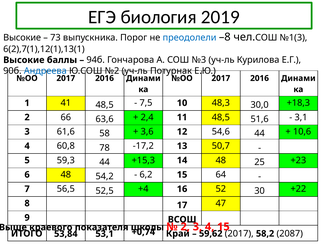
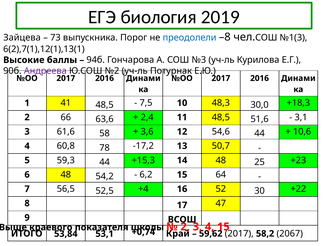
Высокие at (22, 38): Высокие -> Зайцева
Андреева colour: blue -> purple
2087: 2087 -> 2067
